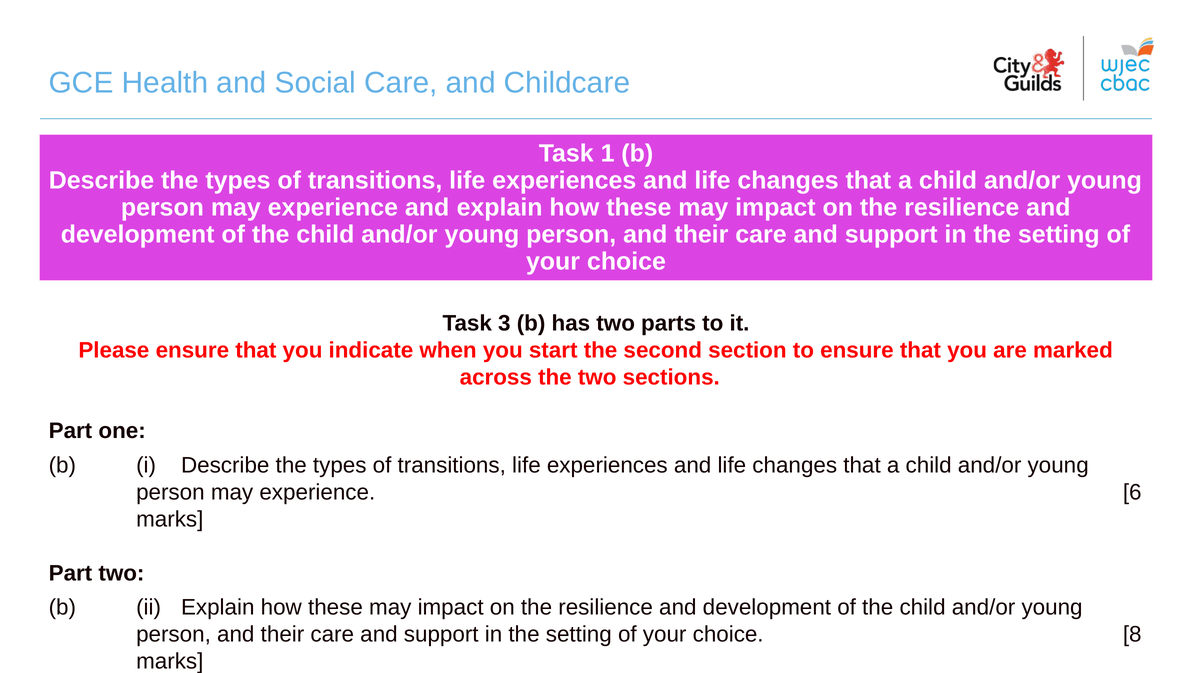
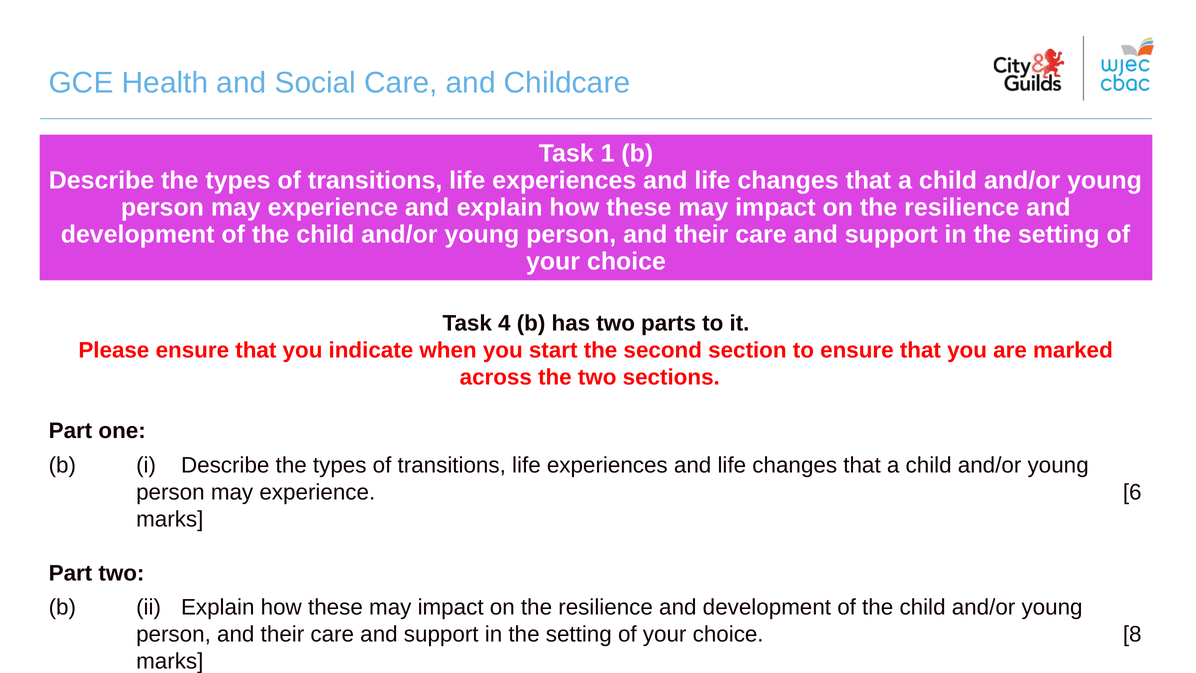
3: 3 -> 4
